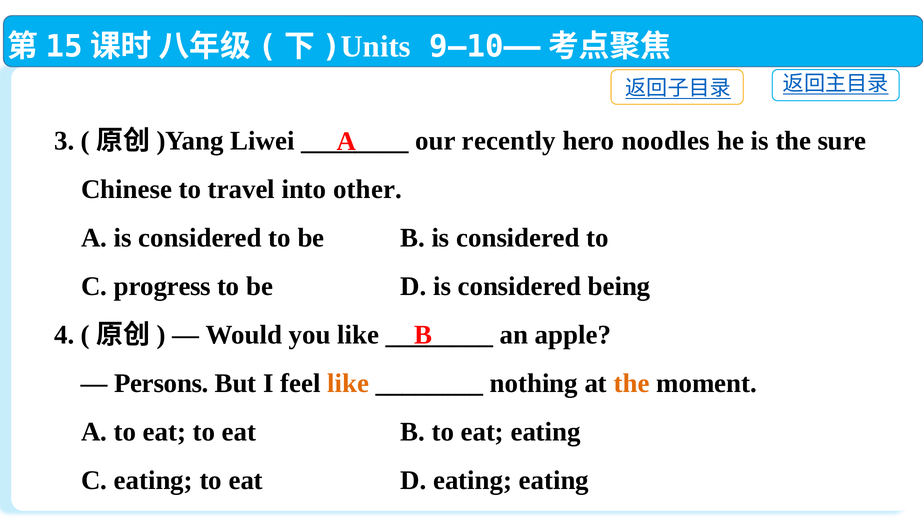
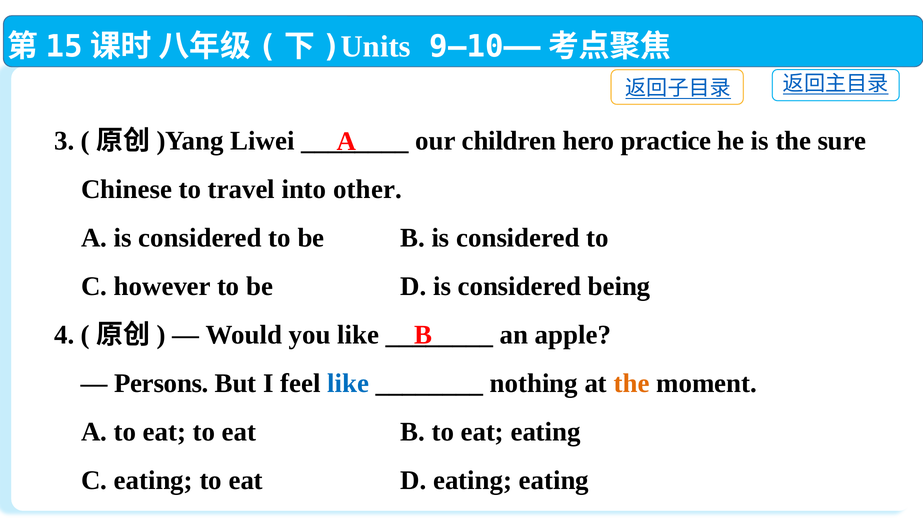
recently: recently -> children
noodles: noodles -> practice
progress: progress -> however
like at (348, 383) colour: orange -> blue
